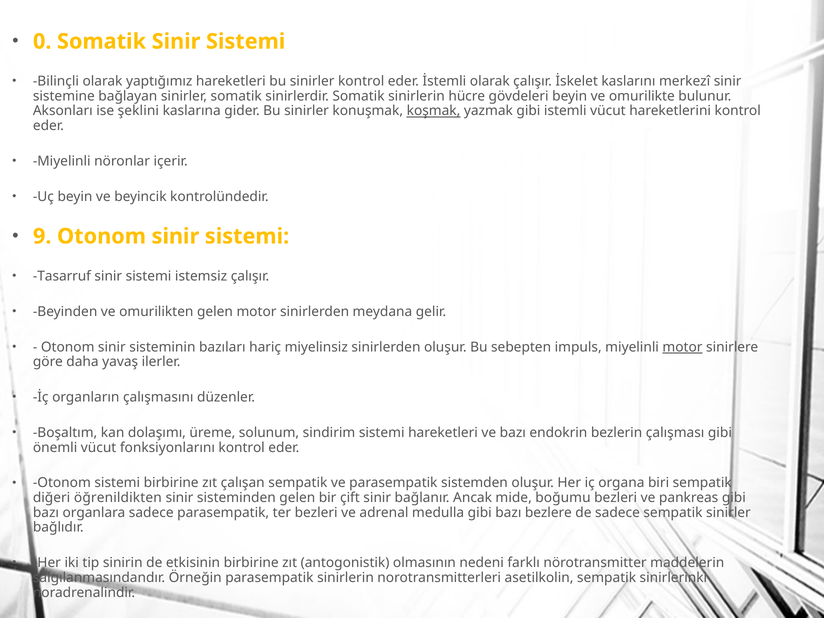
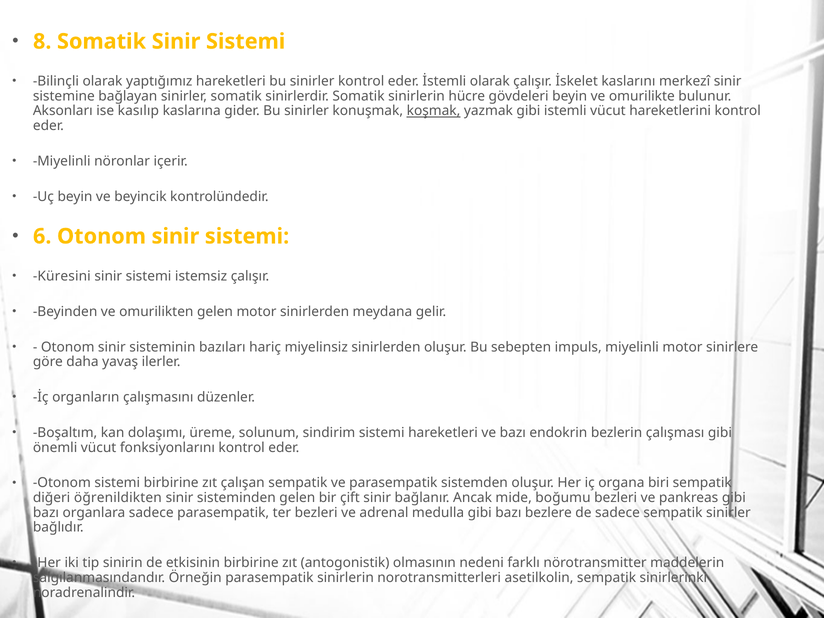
0: 0 -> 8
şeklini: şeklini -> kasılıp
9: 9 -> 6
Tasarruf: Tasarruf -> Küresini
motor at (683, 347) underline: present -> none
